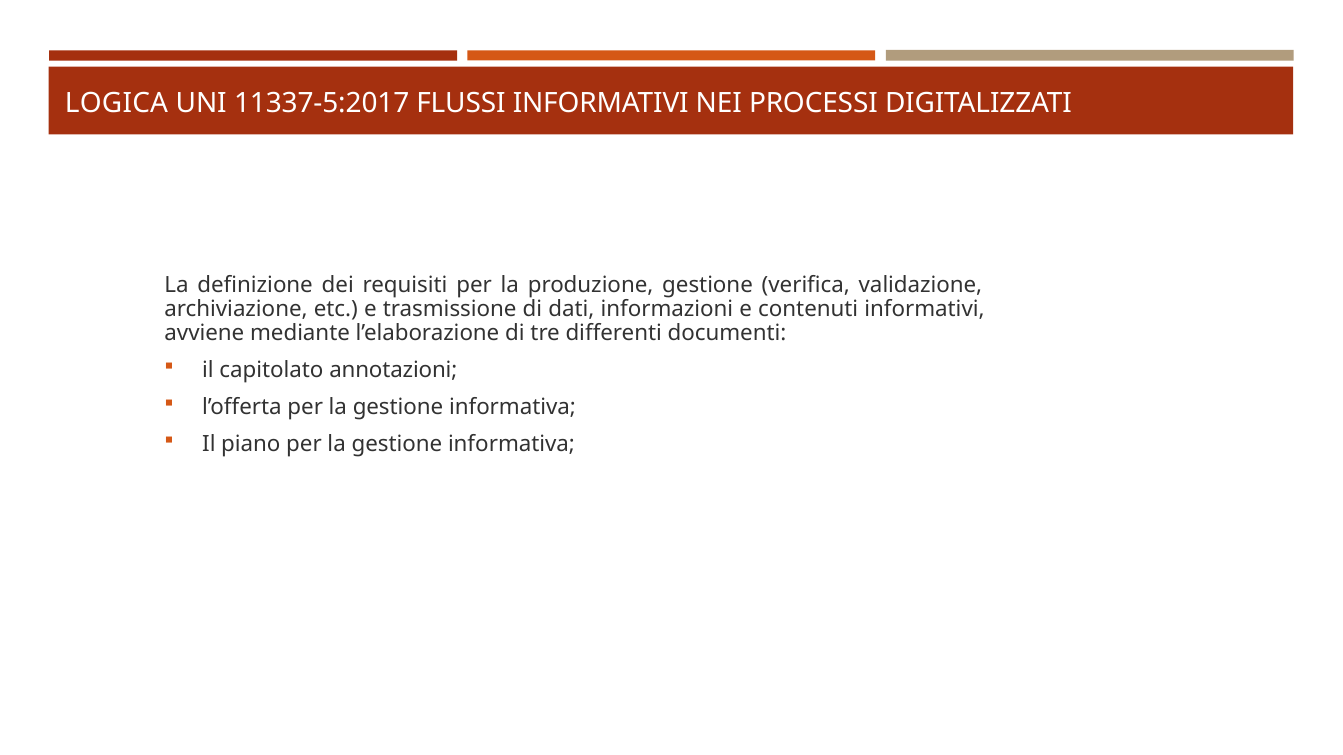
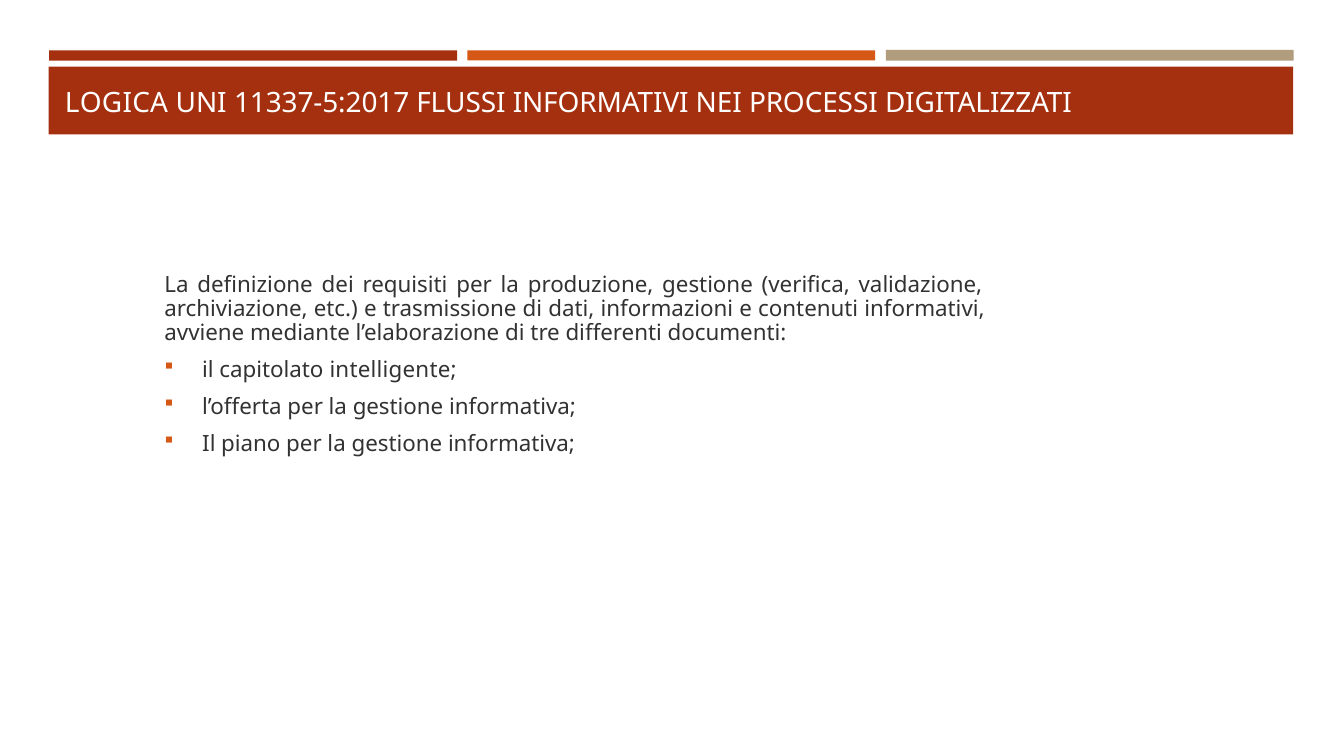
annotazioni: annotazioni -> intelligente
